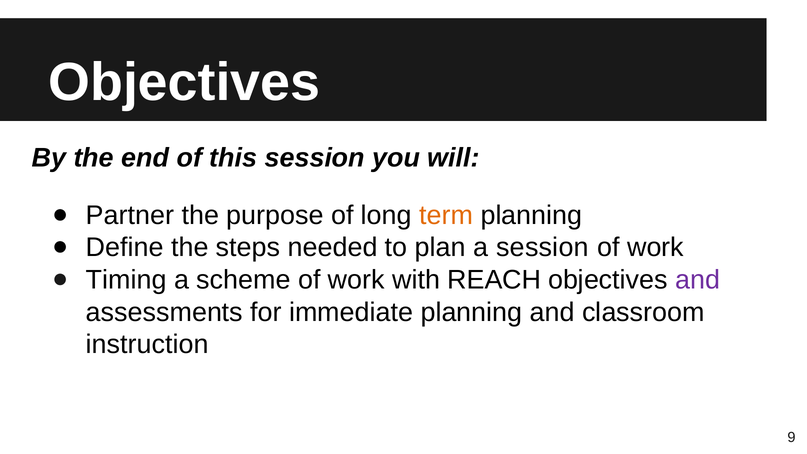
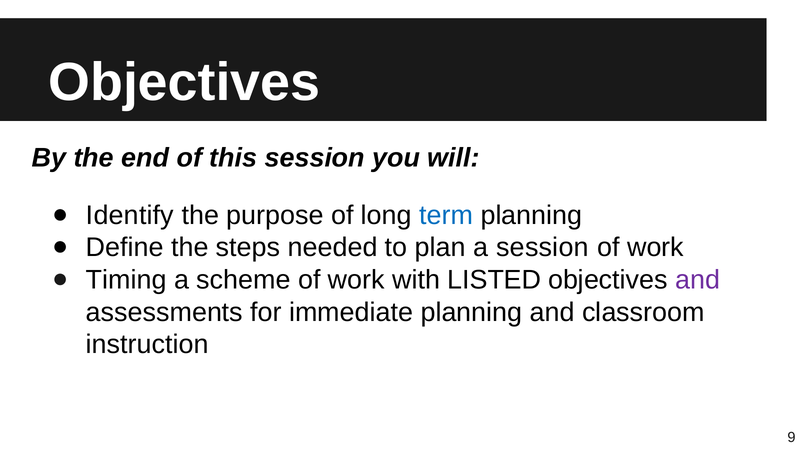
Partner: Partner -> Identify
term colour: orange -> blue
REACH: REACH -> LISTED
